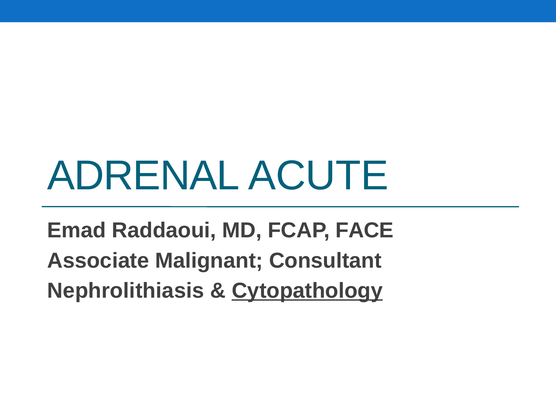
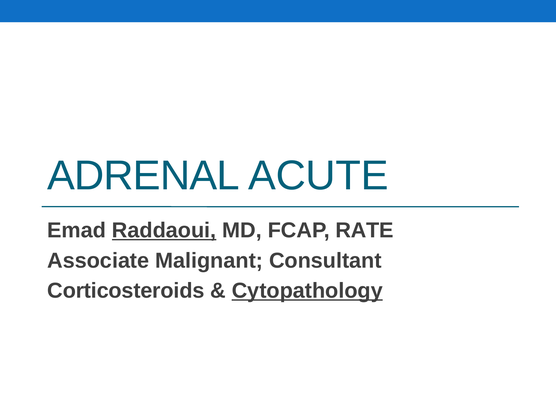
Raddaoui underline: none -> present
FACE: FACE -> RATE
Nephrolithiasis: Nephrolithiasis -> Corticosteroids
